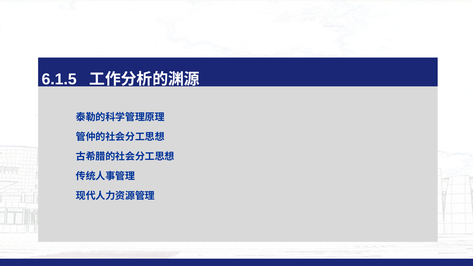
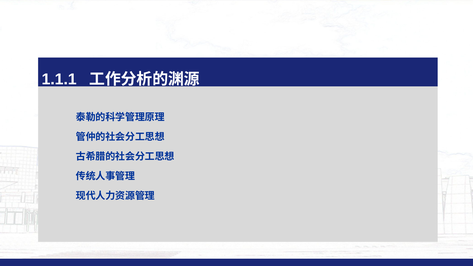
6.1.5: 6.1.5 -> 1.1.1
